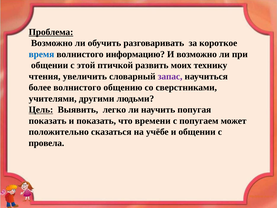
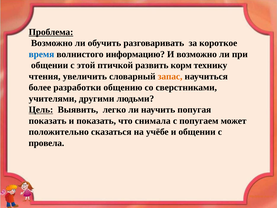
моих: моих -> корм
запас colour: purple -> orange
более волнистого: волнистого -> разработки
времени: времени -> снимала
